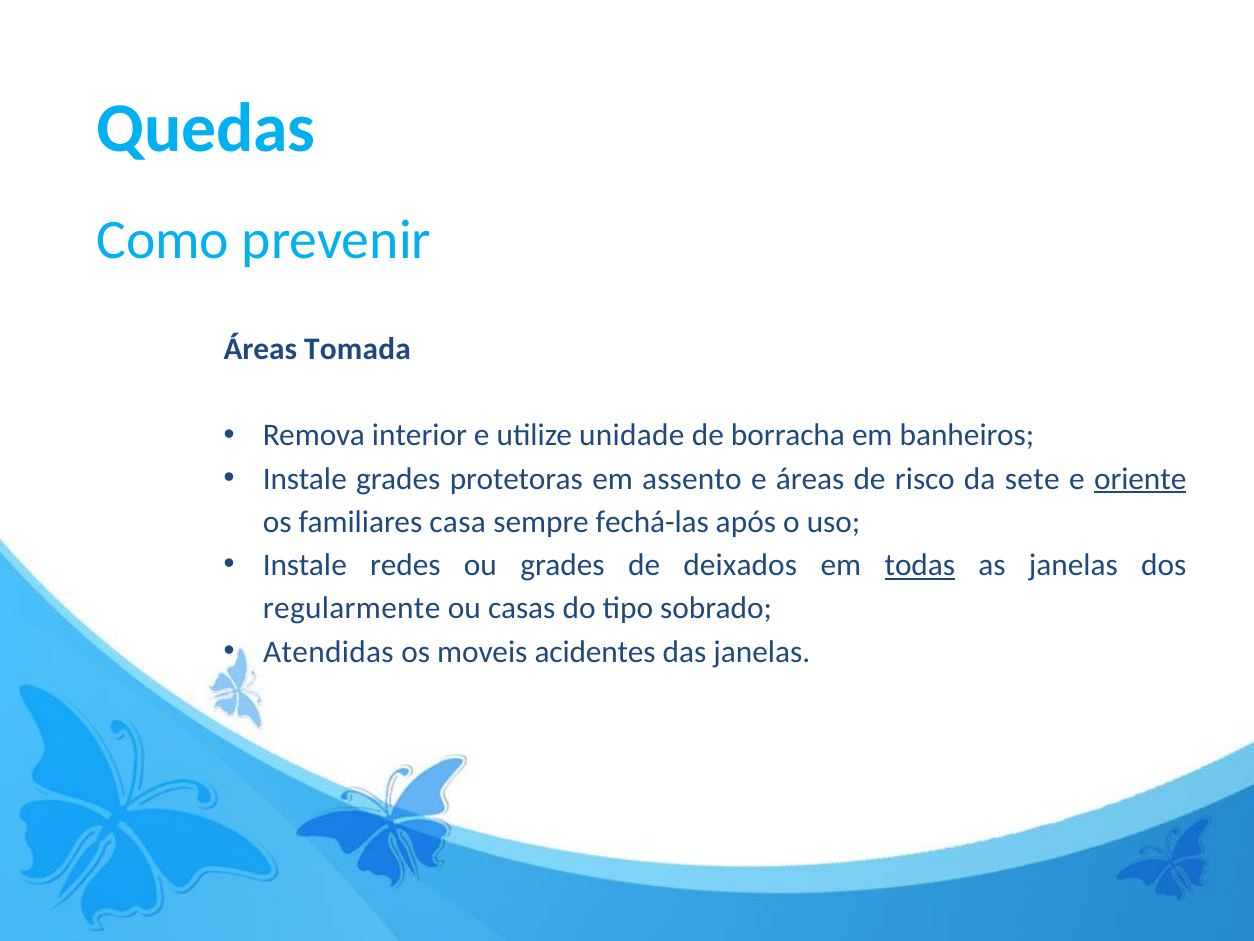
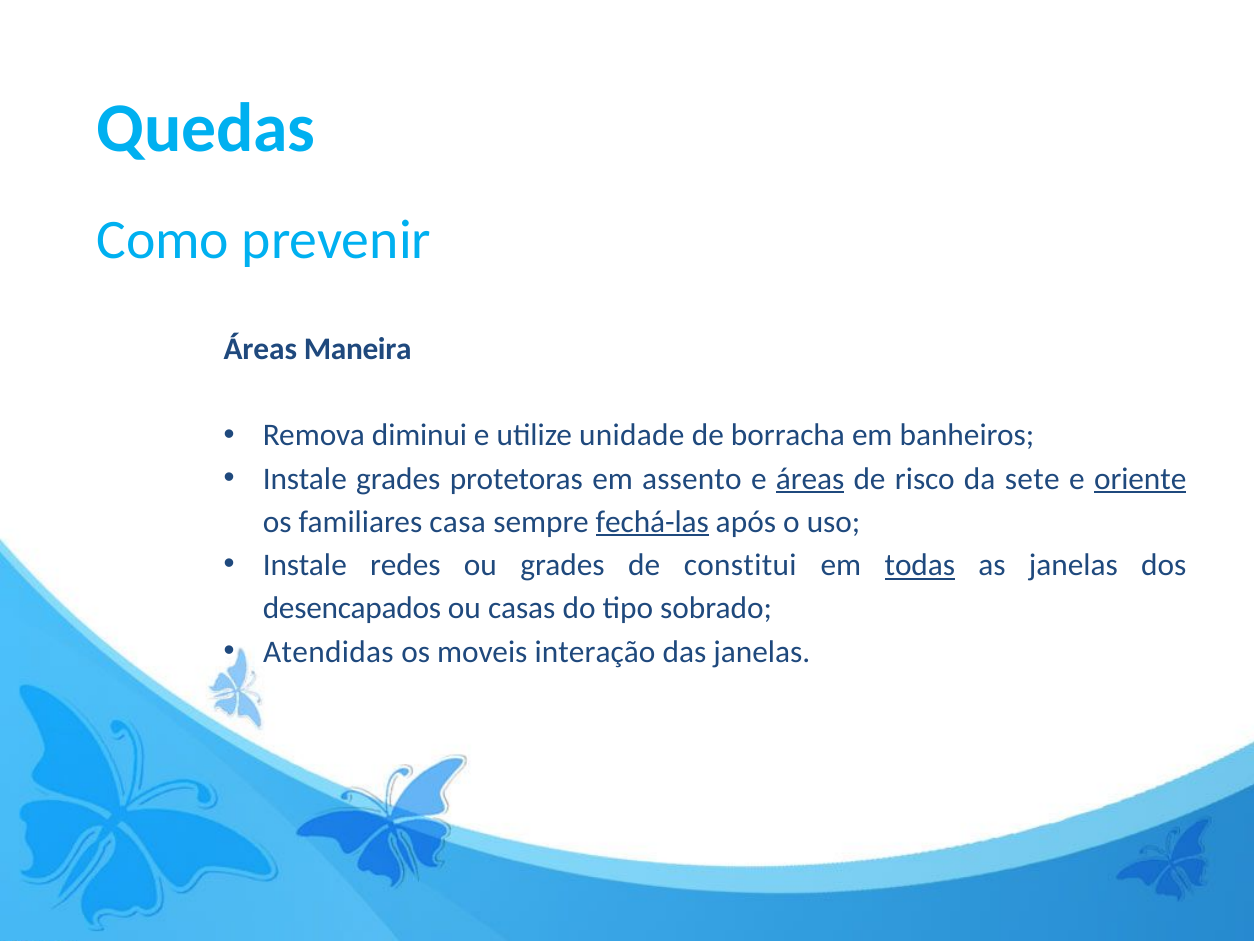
Tomada: Tomada -> Maneira
interior: interior -> diminui
áreas at (810, 478) underline: none -> present
fechá-las underline: none -> present
deixados: deixados -> constitui
regularmente: regularmente -> desencapados
acidentes: acidentes -> interação
